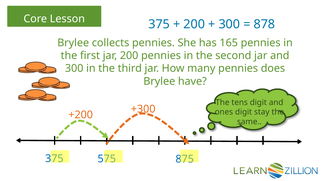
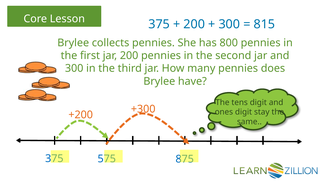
878: 878 -> 815
165: 165 -> 800
